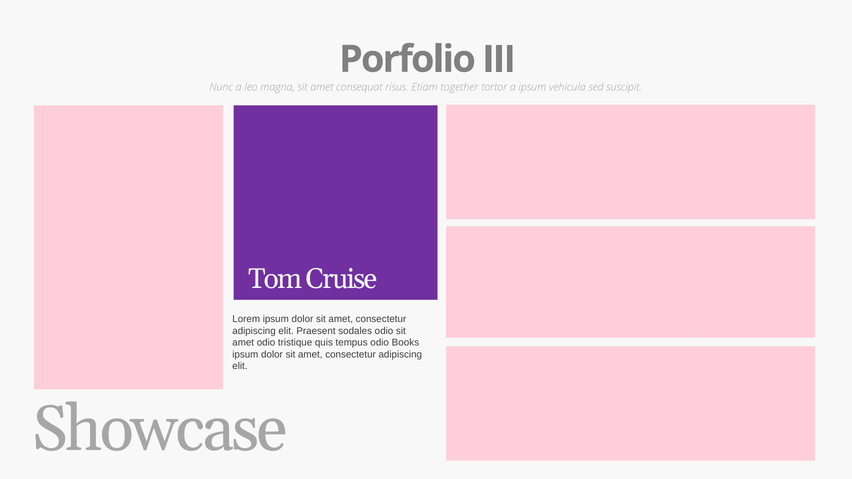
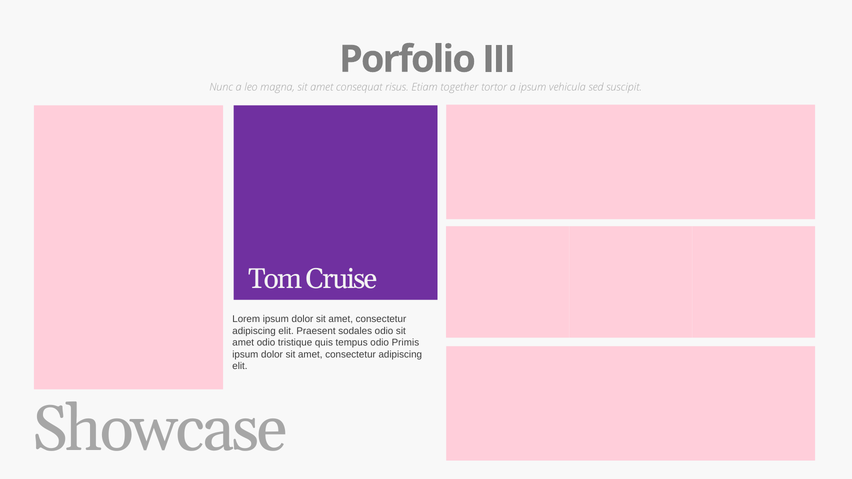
Books: Books -> Primis
